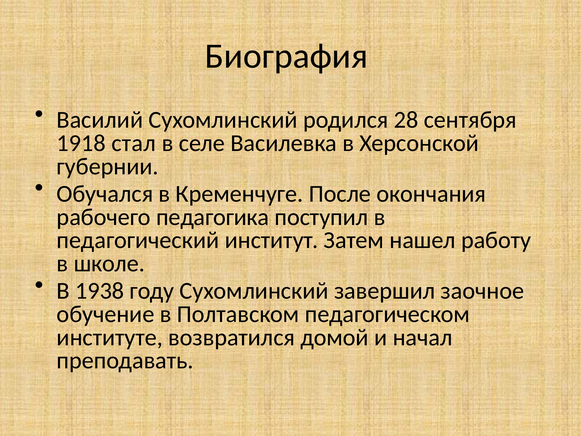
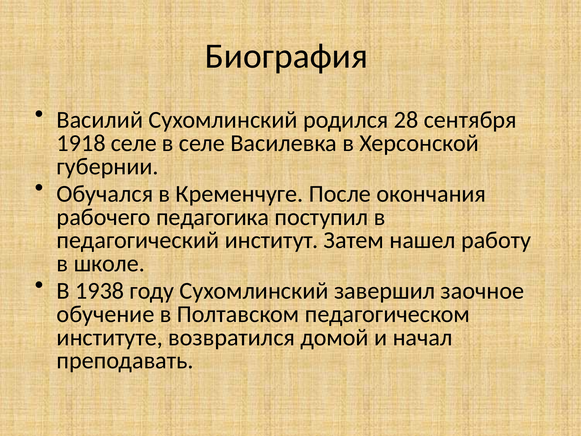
1918 стал: стал -> селе
